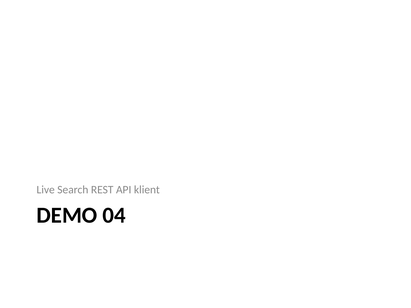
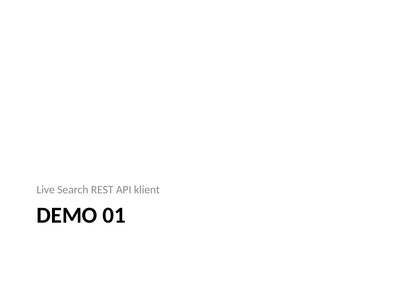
04: 04 -> 01
